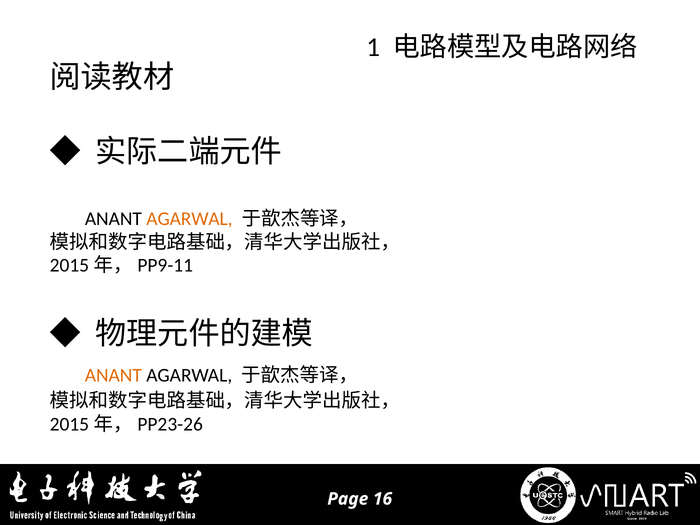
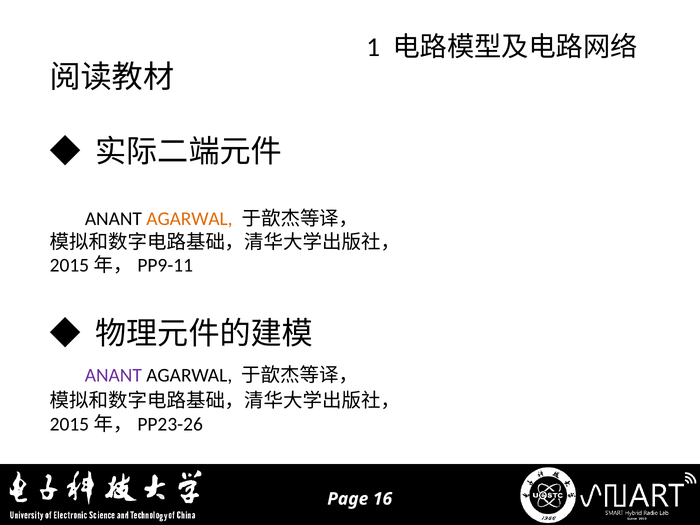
ANANT at (113, 375) colour: orange -> purple
